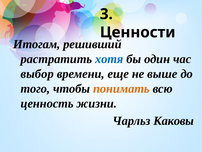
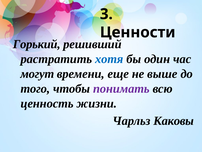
Итогам: Итогам -> Горький
выбор: выбор -> могут
понимать colour: orange -> purple
